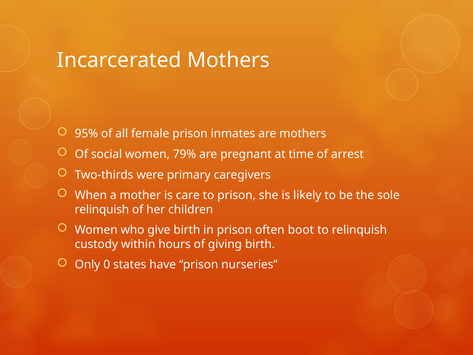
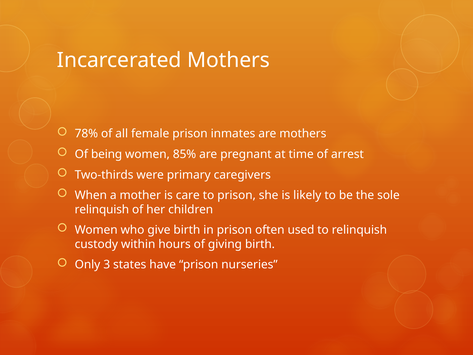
95%: 95% -> 78%
social: social -> being
79%: 79% -> 85%
boot: boot -> used
0: 0 -> 3
